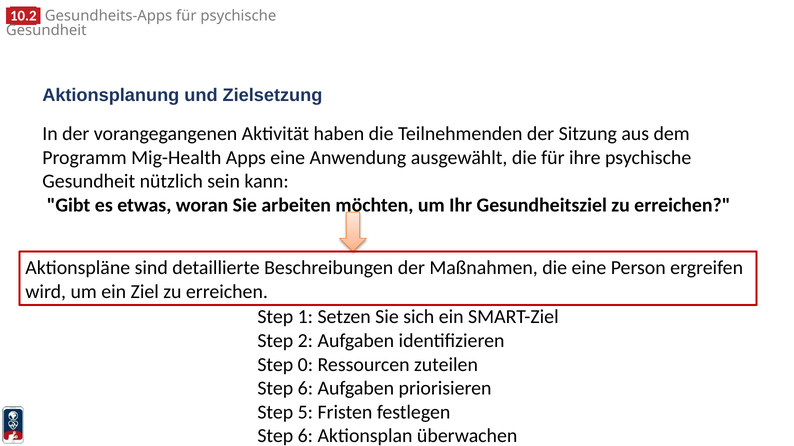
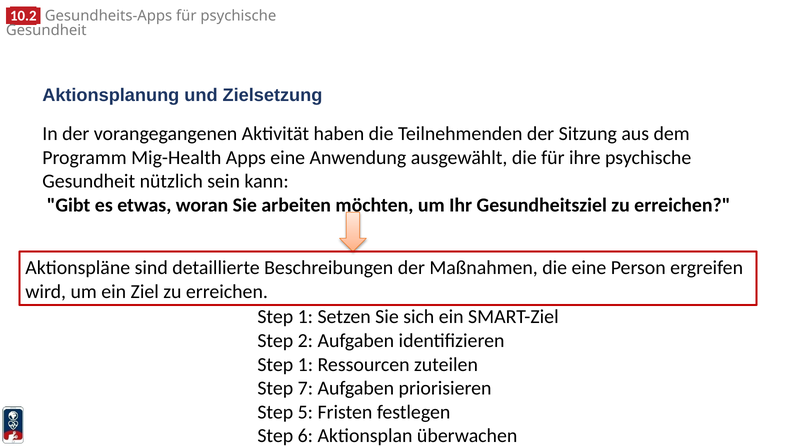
0 at (305, 365): 0 -> 1
6 at (305, 389): 6 -> 7
